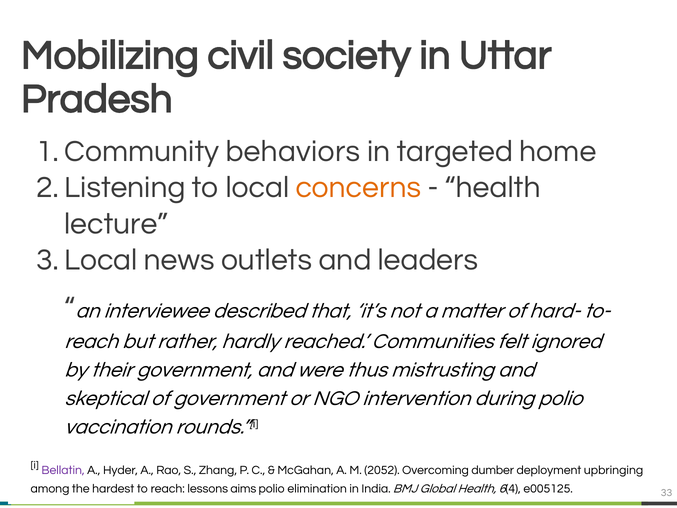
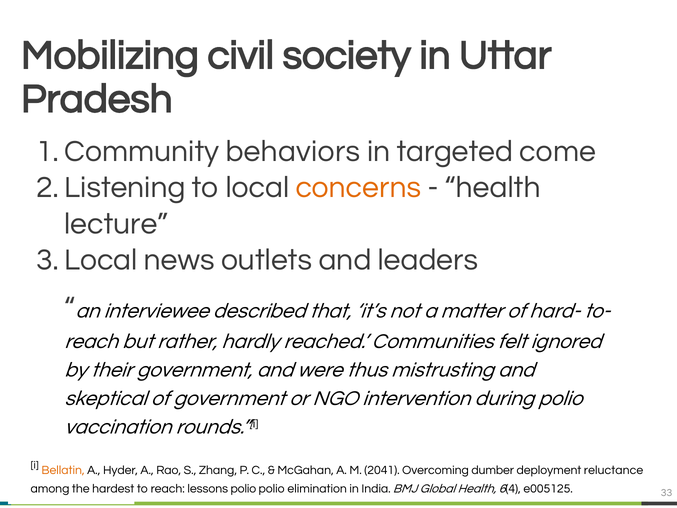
home: home -> come
Bellatin colour: purple -> orange
2052: 2052 -> 2041
upbringing: upbringing -> reluctance
lessons aims: aims -> polio
